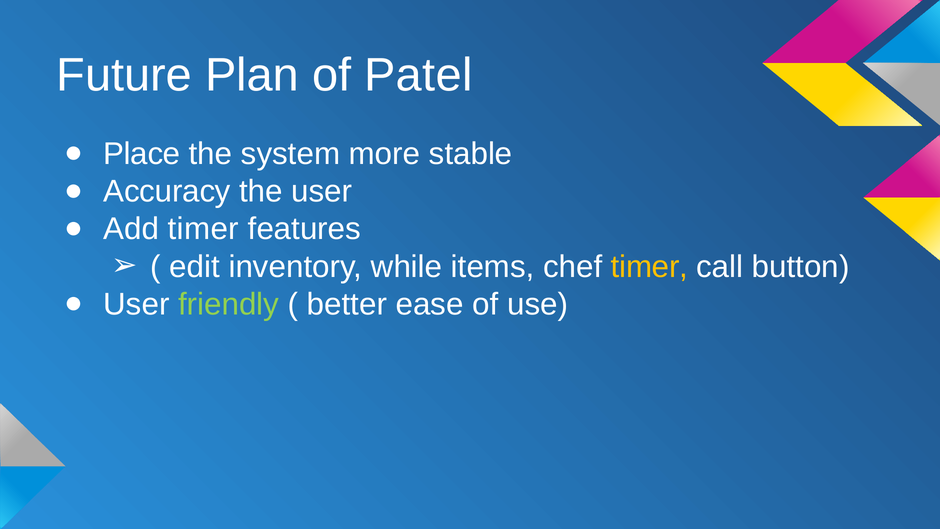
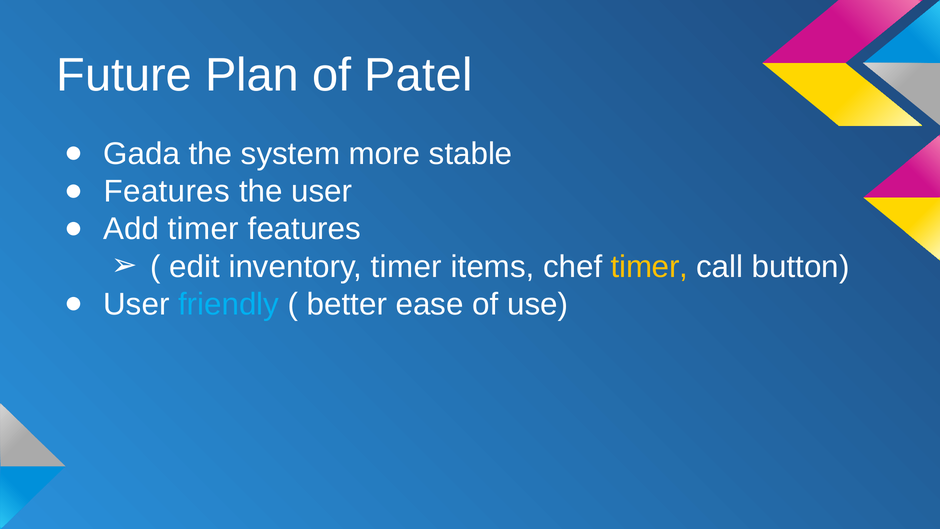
Place: Place -> Gada
Accuracy at (167, 191): Accuracy -> Features
inventory while: while -> timer
friendly colour: light green -> light blue
